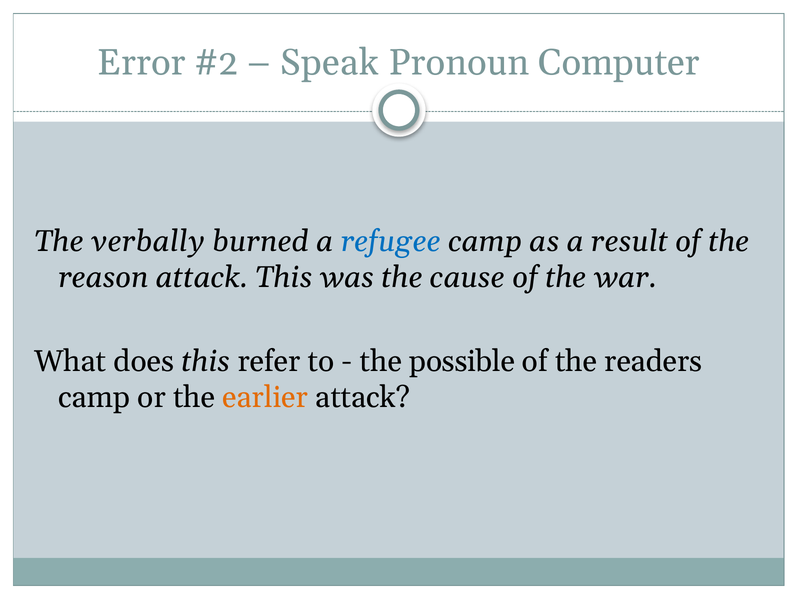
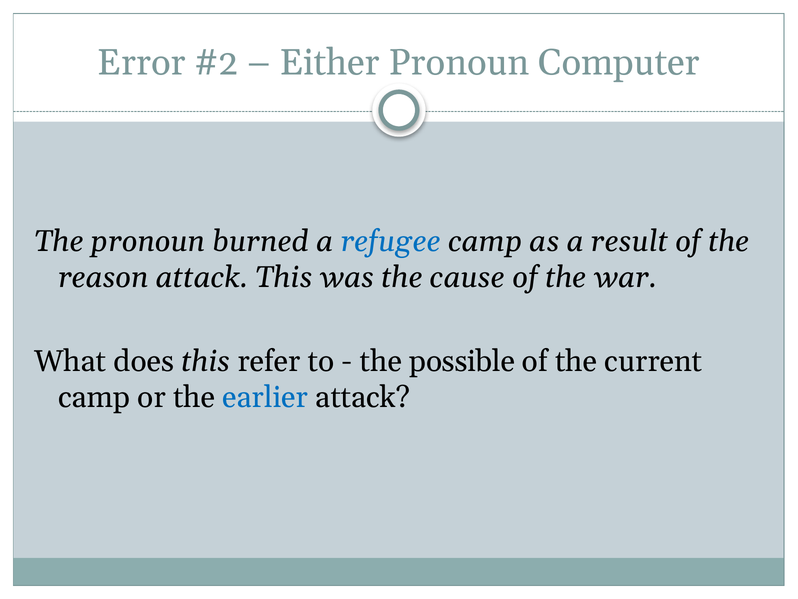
Speak: Speak -> Either
The verbally: verbally -> pronoun
readers: readers -> current
earlier colour: orange -> blue
